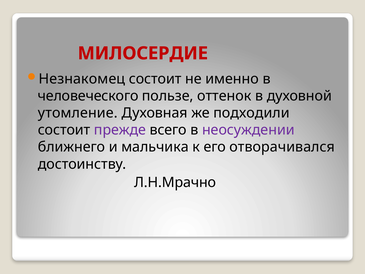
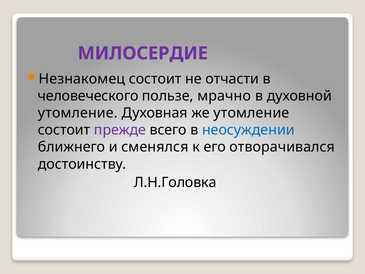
МИЛОСЕРДИЕ colour: red -> purple
именно: именно -> отчасти
оттенок: оттенок -> мрачно
же подходили: подходили -> утомление
неосуждении colour: purple -> blue
мальчика: мальчика -> сменялся
Л.Н.Мрачно: Л.Н.Мрачно -> Л.Н.Головка
